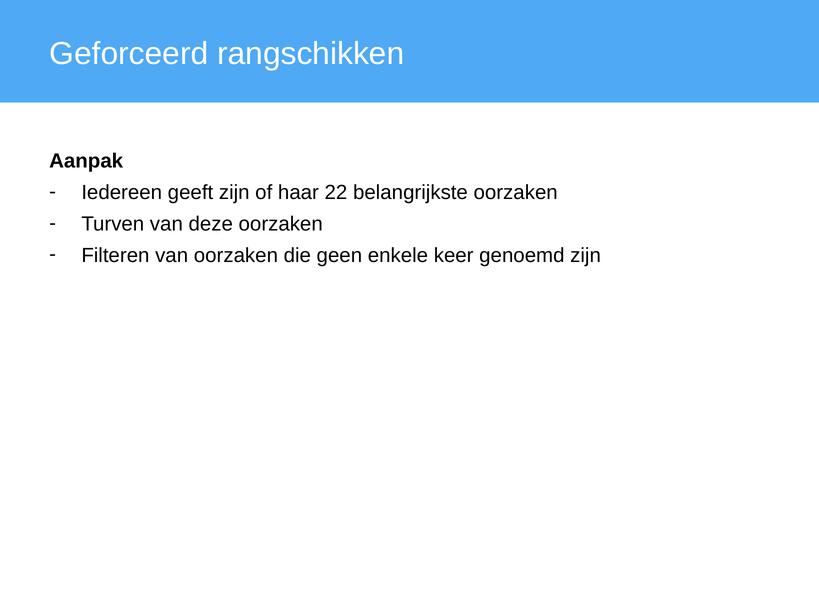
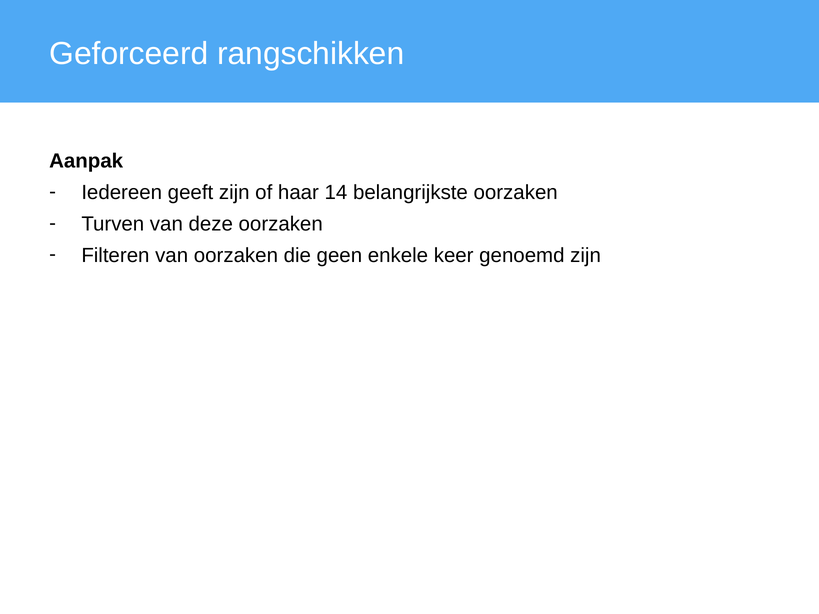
22: 22 -> 14
